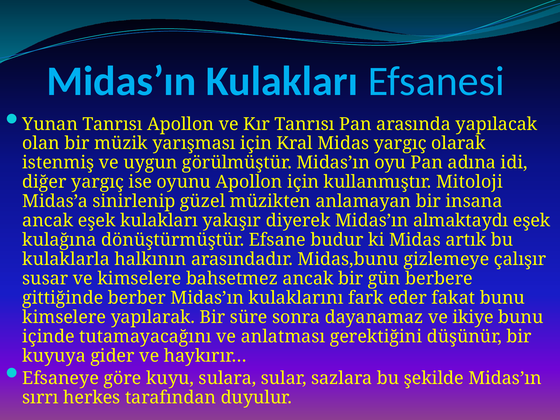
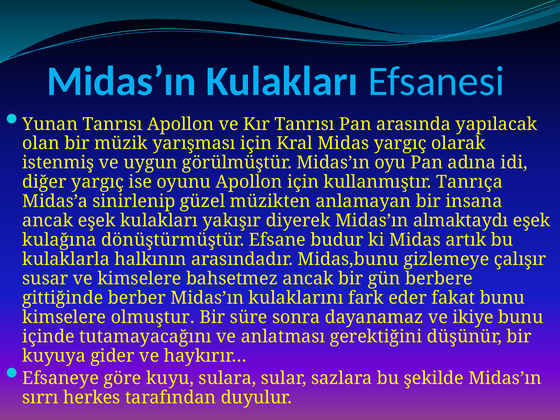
Mitoloji: Mitoloji -> Tanrıça
yapılarak: yapılarak -> olmuştur
